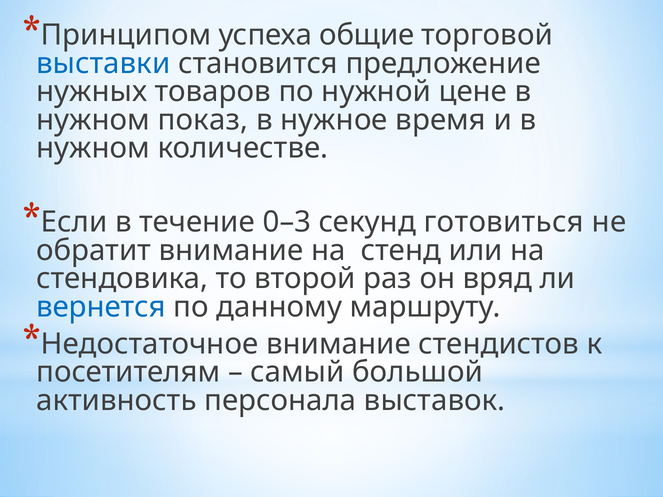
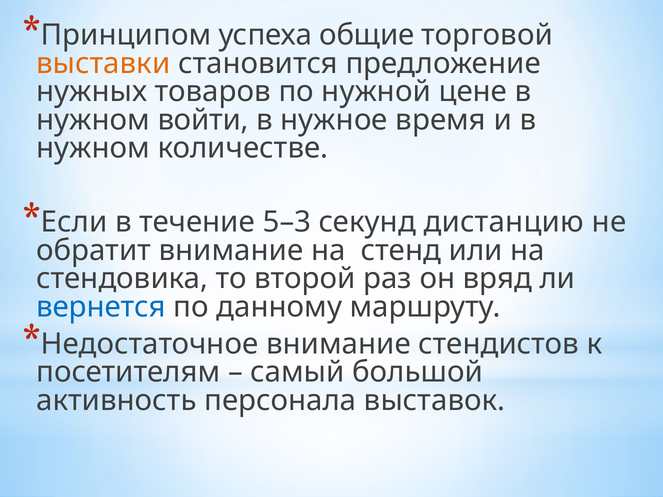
выставки colour: blue -> orange
показ: показ -> войти
0–3: 0–3 -> 5–3
готовиться: готовиться -> дистанцию
